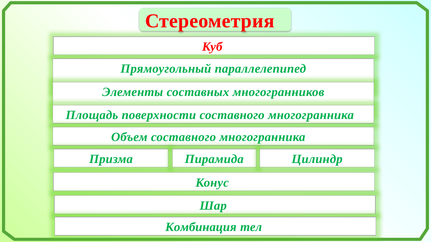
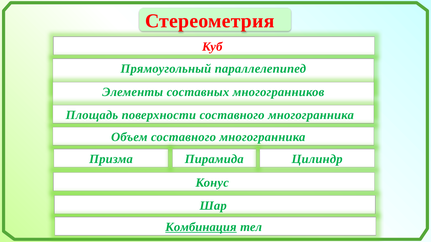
Комбинация underline: none -> present
